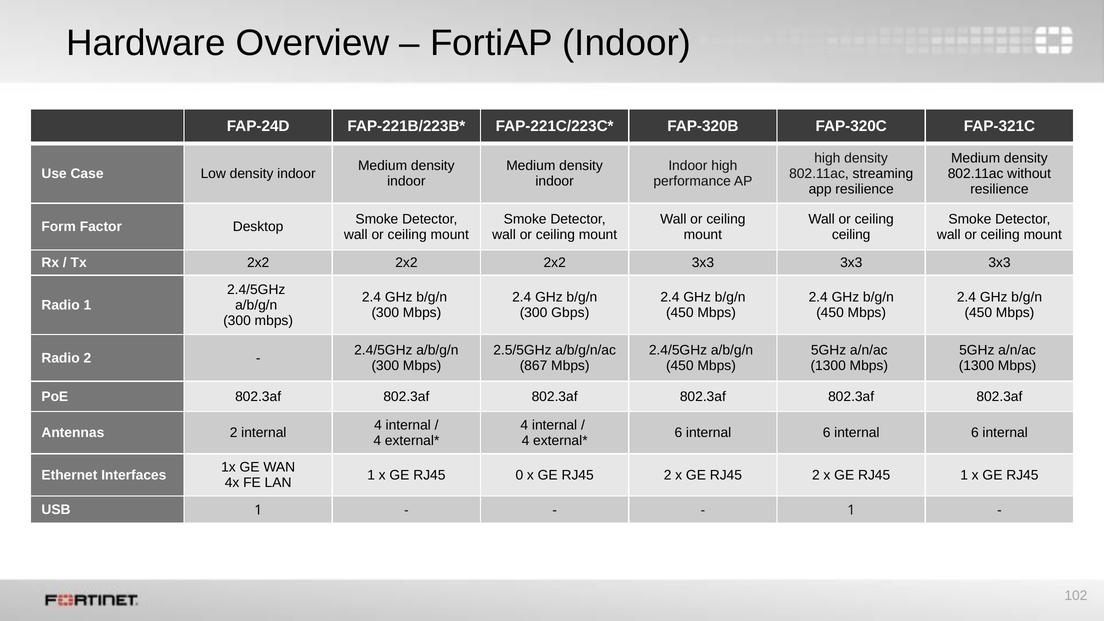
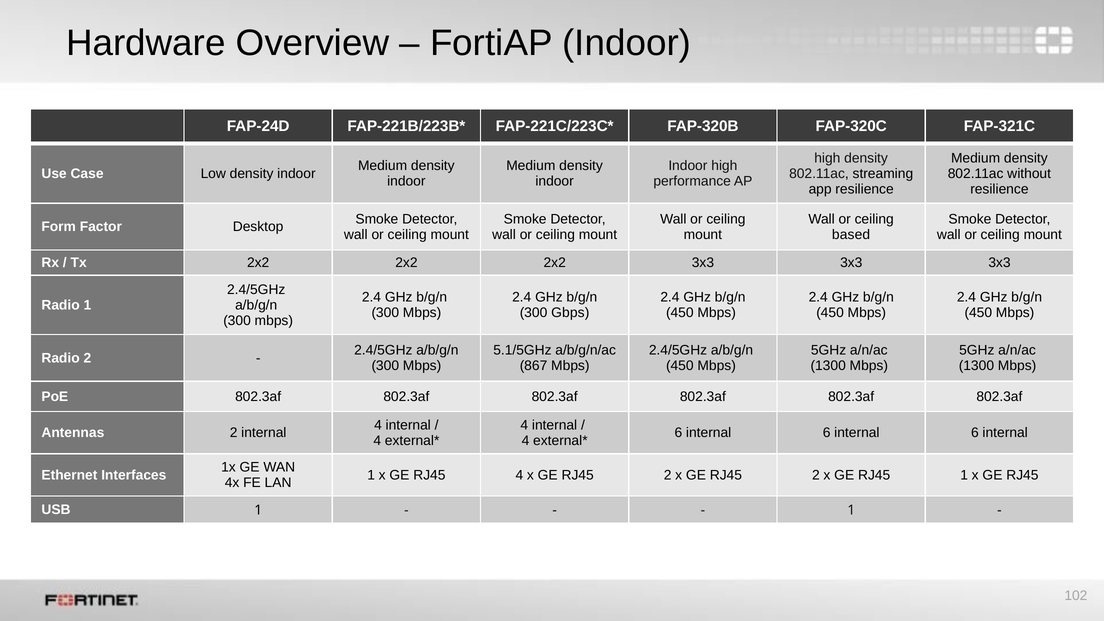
ceiling at (851, 235): ceiling -> based
2.5/5GHz: 2.5/5GHz -> 5.1/5GHz
RJ45 0: 0 -> 4
